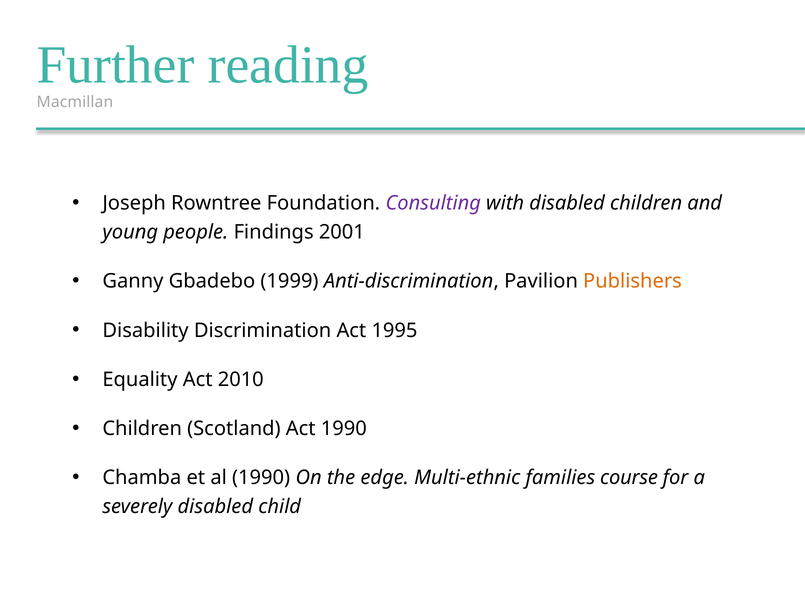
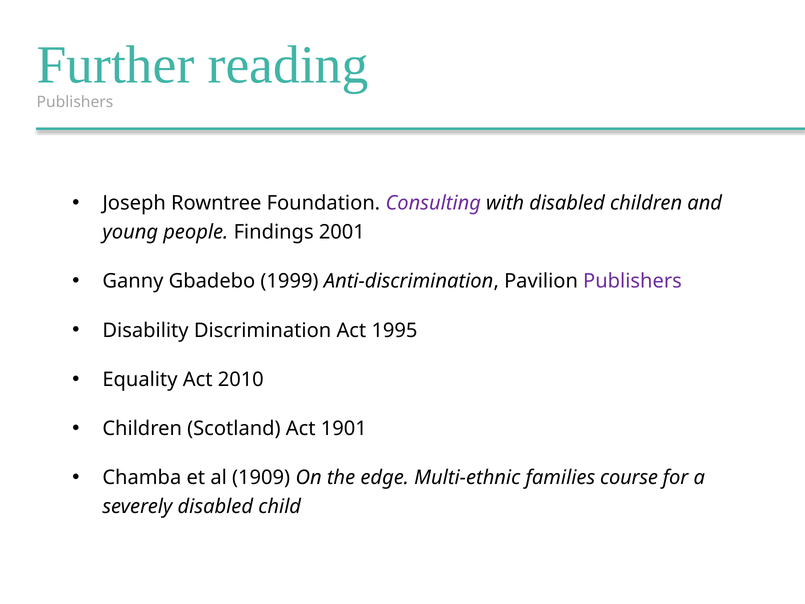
Macmillan at (75, 102): Macmillan -> Publishers
Publishers at (632, 281) colour: orange -> purple
Act 1990: 1990 -> 1901
al 1990: 1990 -> 1909
